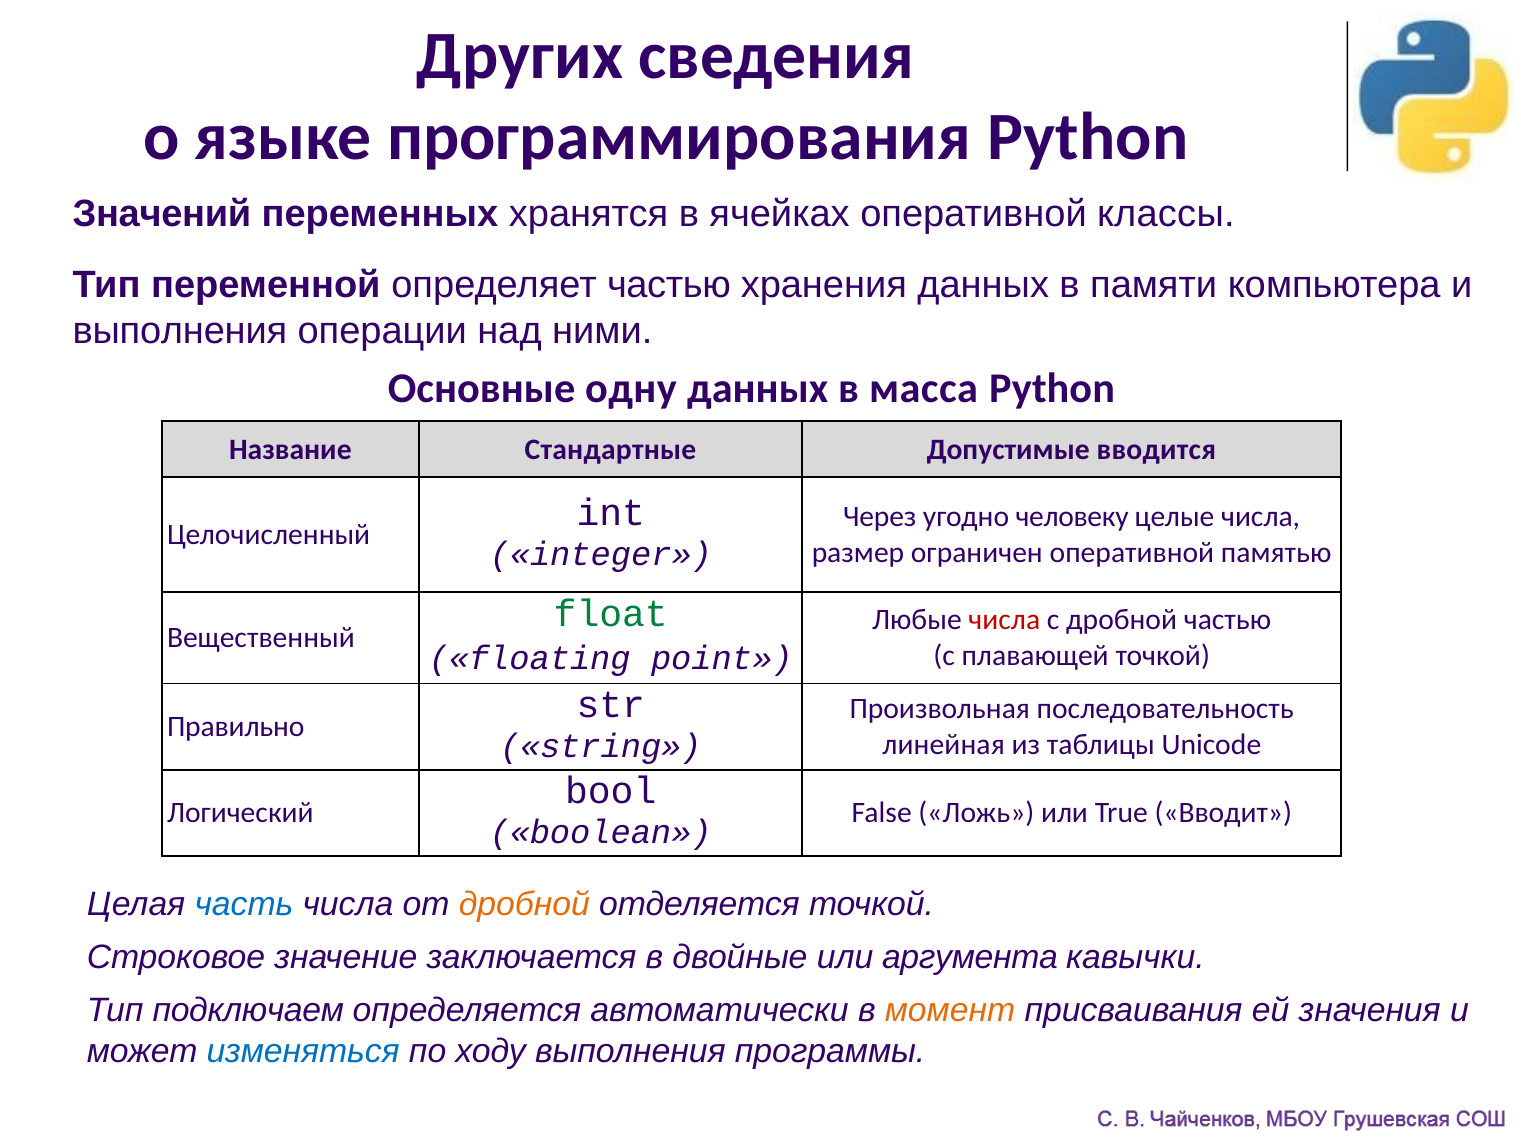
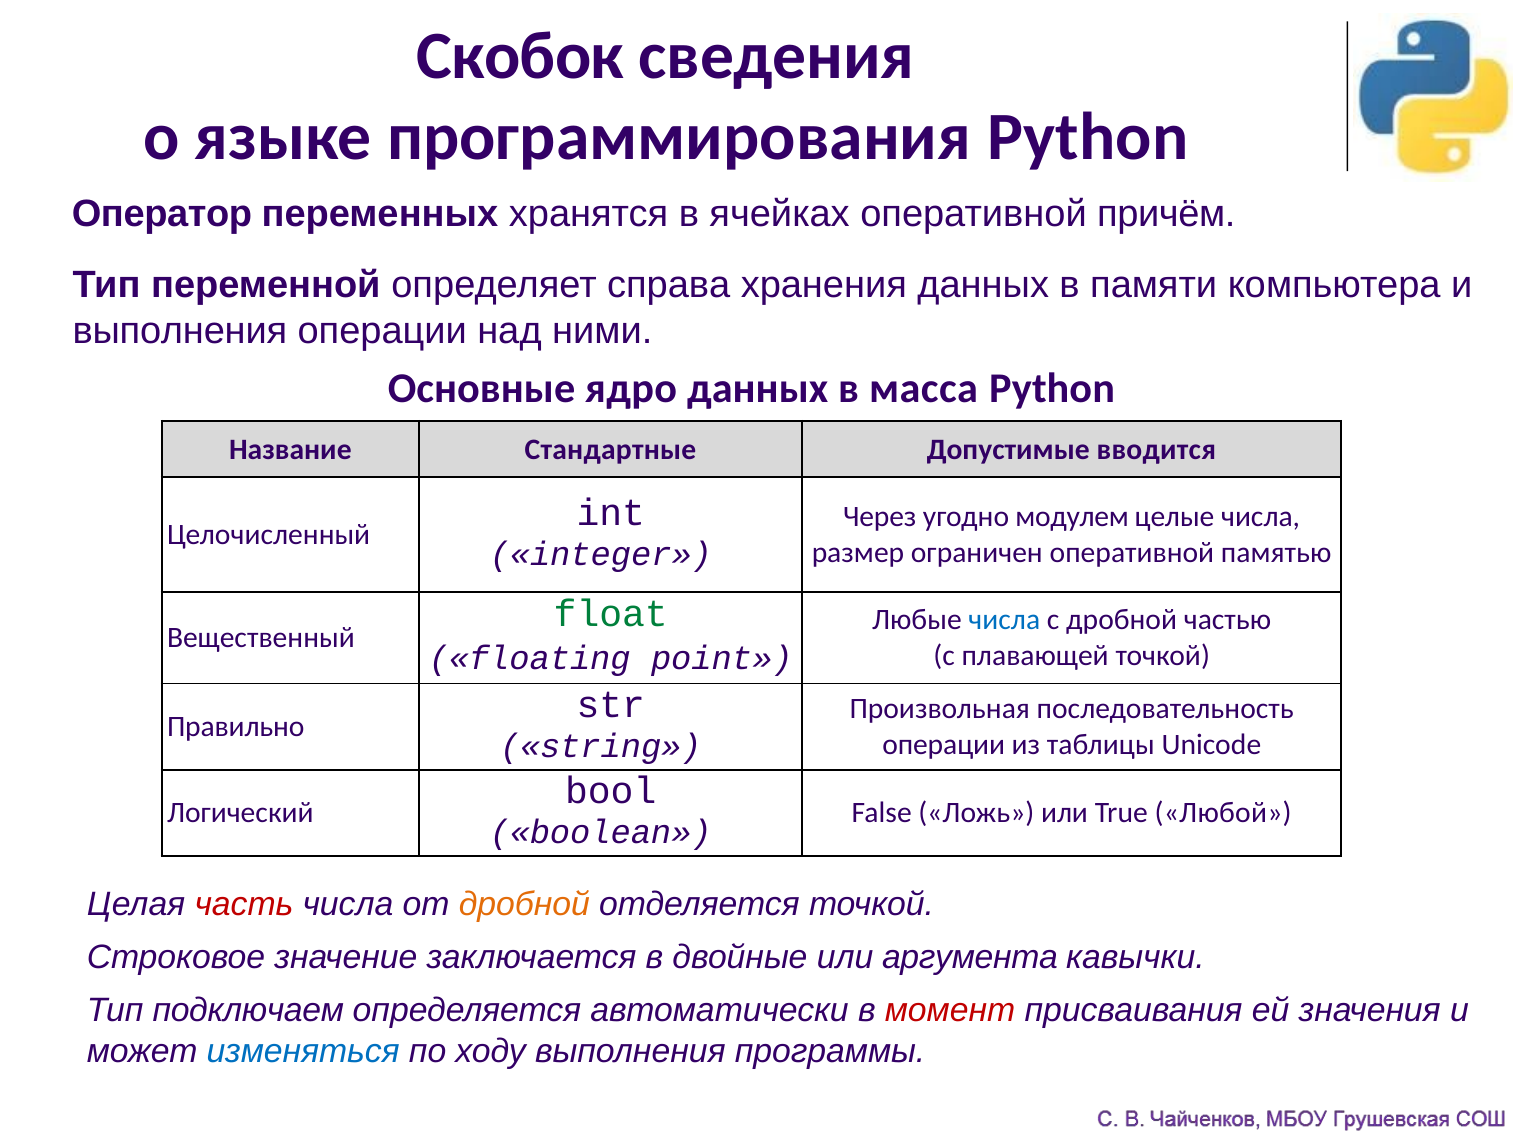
Других: Других -> Скобок
Значений: Значений -> Оператор
классы: классы -> причём
определяет частью: частью -> справа
одну: одну -> ядро
человеку: человеку -> модулем
числа at (1004, 620) colour: red -> blue
линейная at (944, 745): линейная -> операции
Вводит: Вводит -> Любой
часть colour: blue -> red
момент colour: orange -> red
